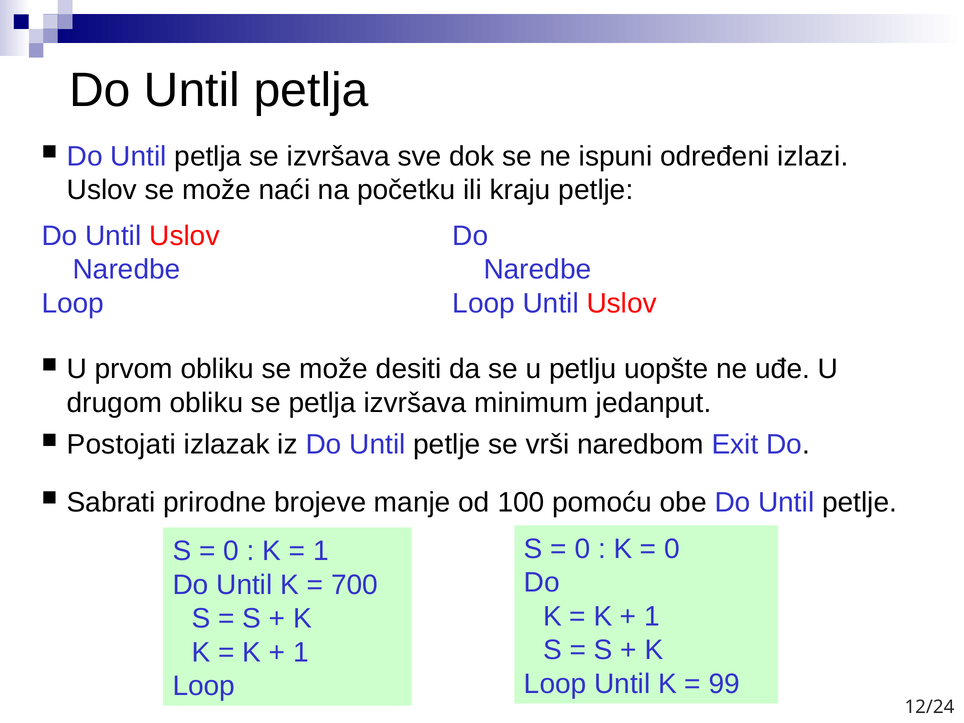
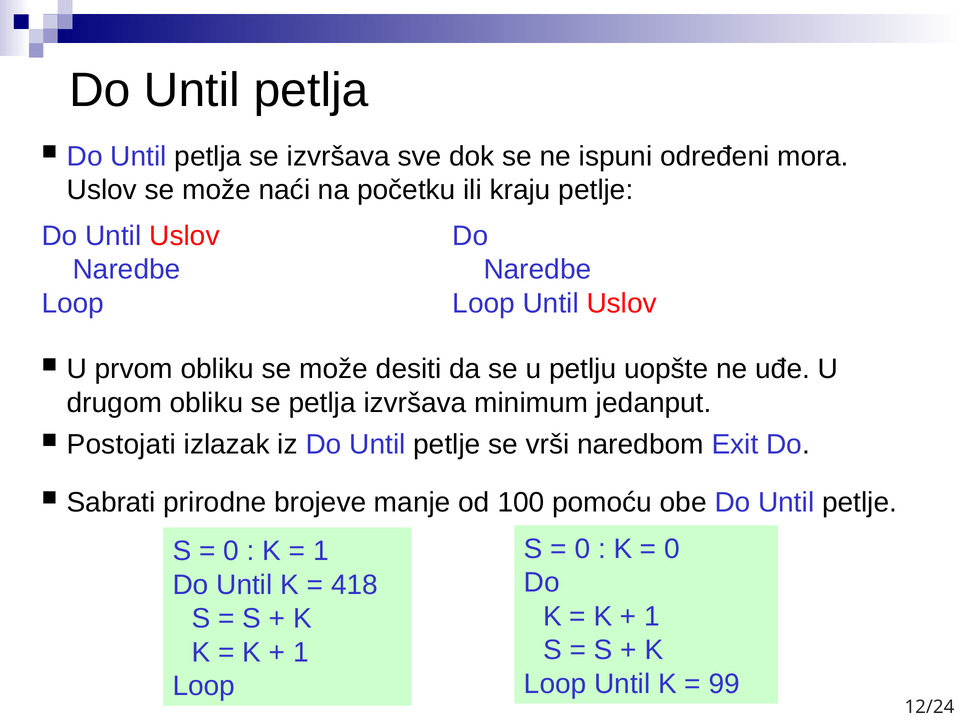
izlazi: izlazi -> mora
700: 700 -> 418
